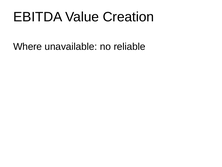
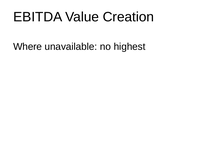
reliable: reliable -> highest
